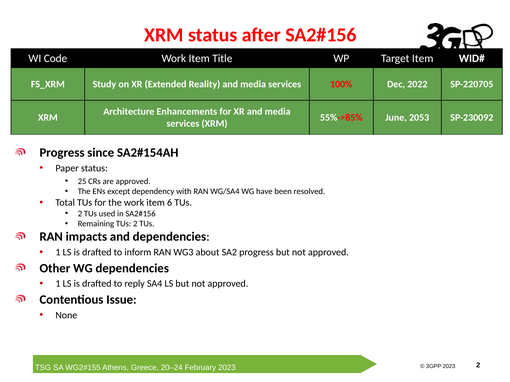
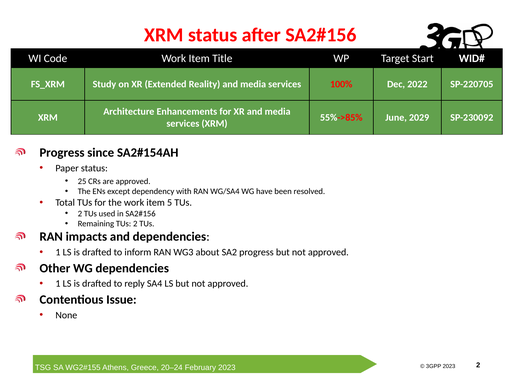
Target Item: Item -> Start
2053: 2053 -> 2029
6: 6 -> 5
